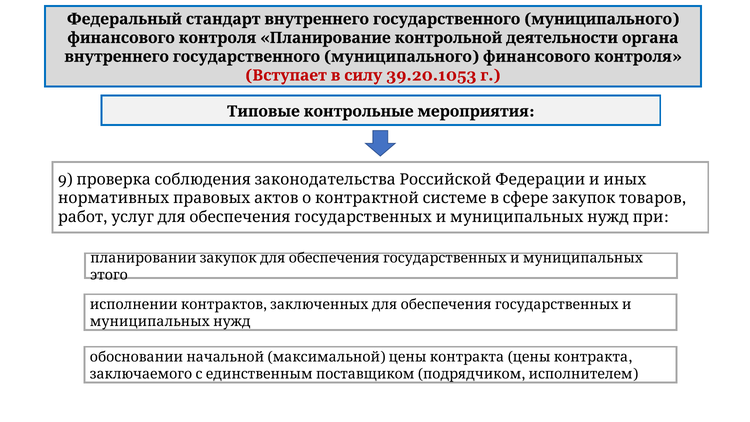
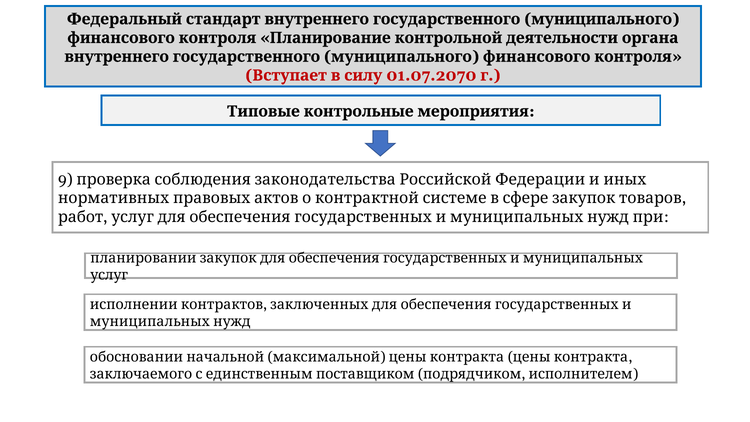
39.20.1053: 39.20.1053 -> 01.07.2070
этого: этого -> услуг
